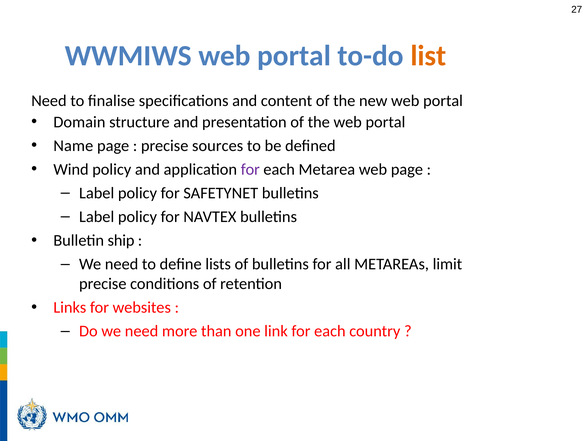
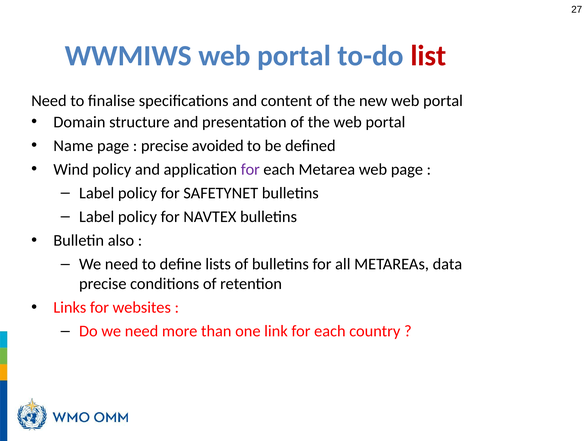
list colour: orange -> red
sources: sources -> avoided
ship: ship -> also
limit: limit -> data
